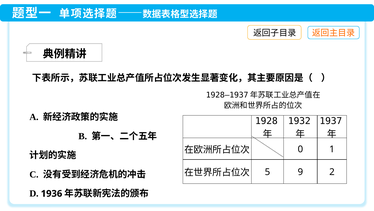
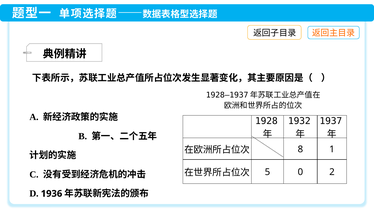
0: 0 -> 8
9: 9 -> 0
